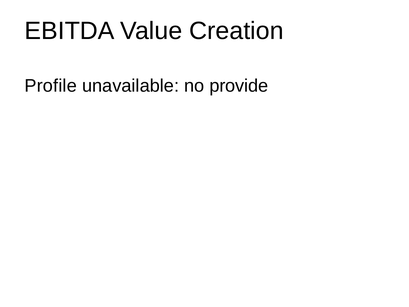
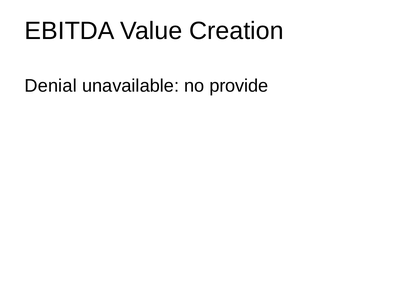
Profile: Profile -> Denial
